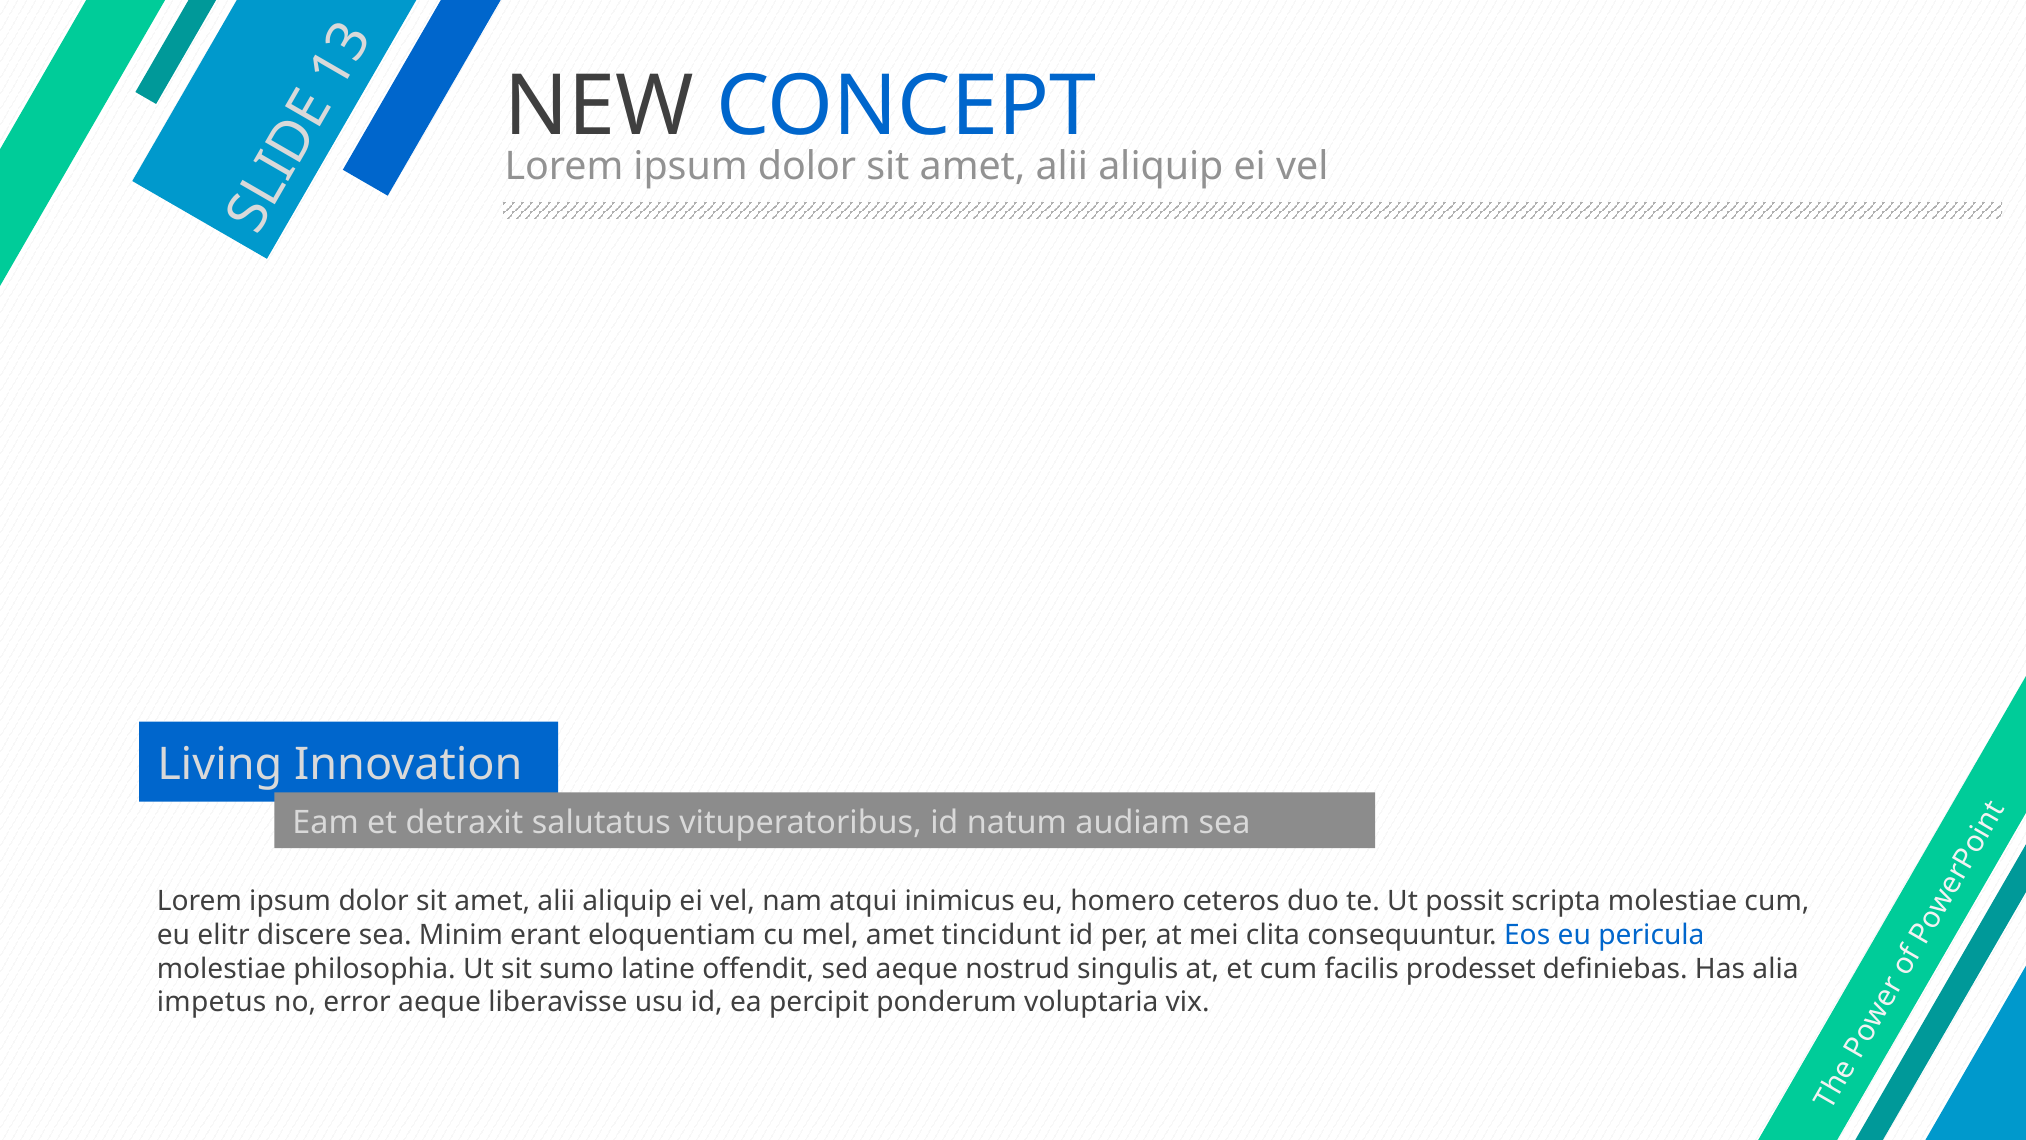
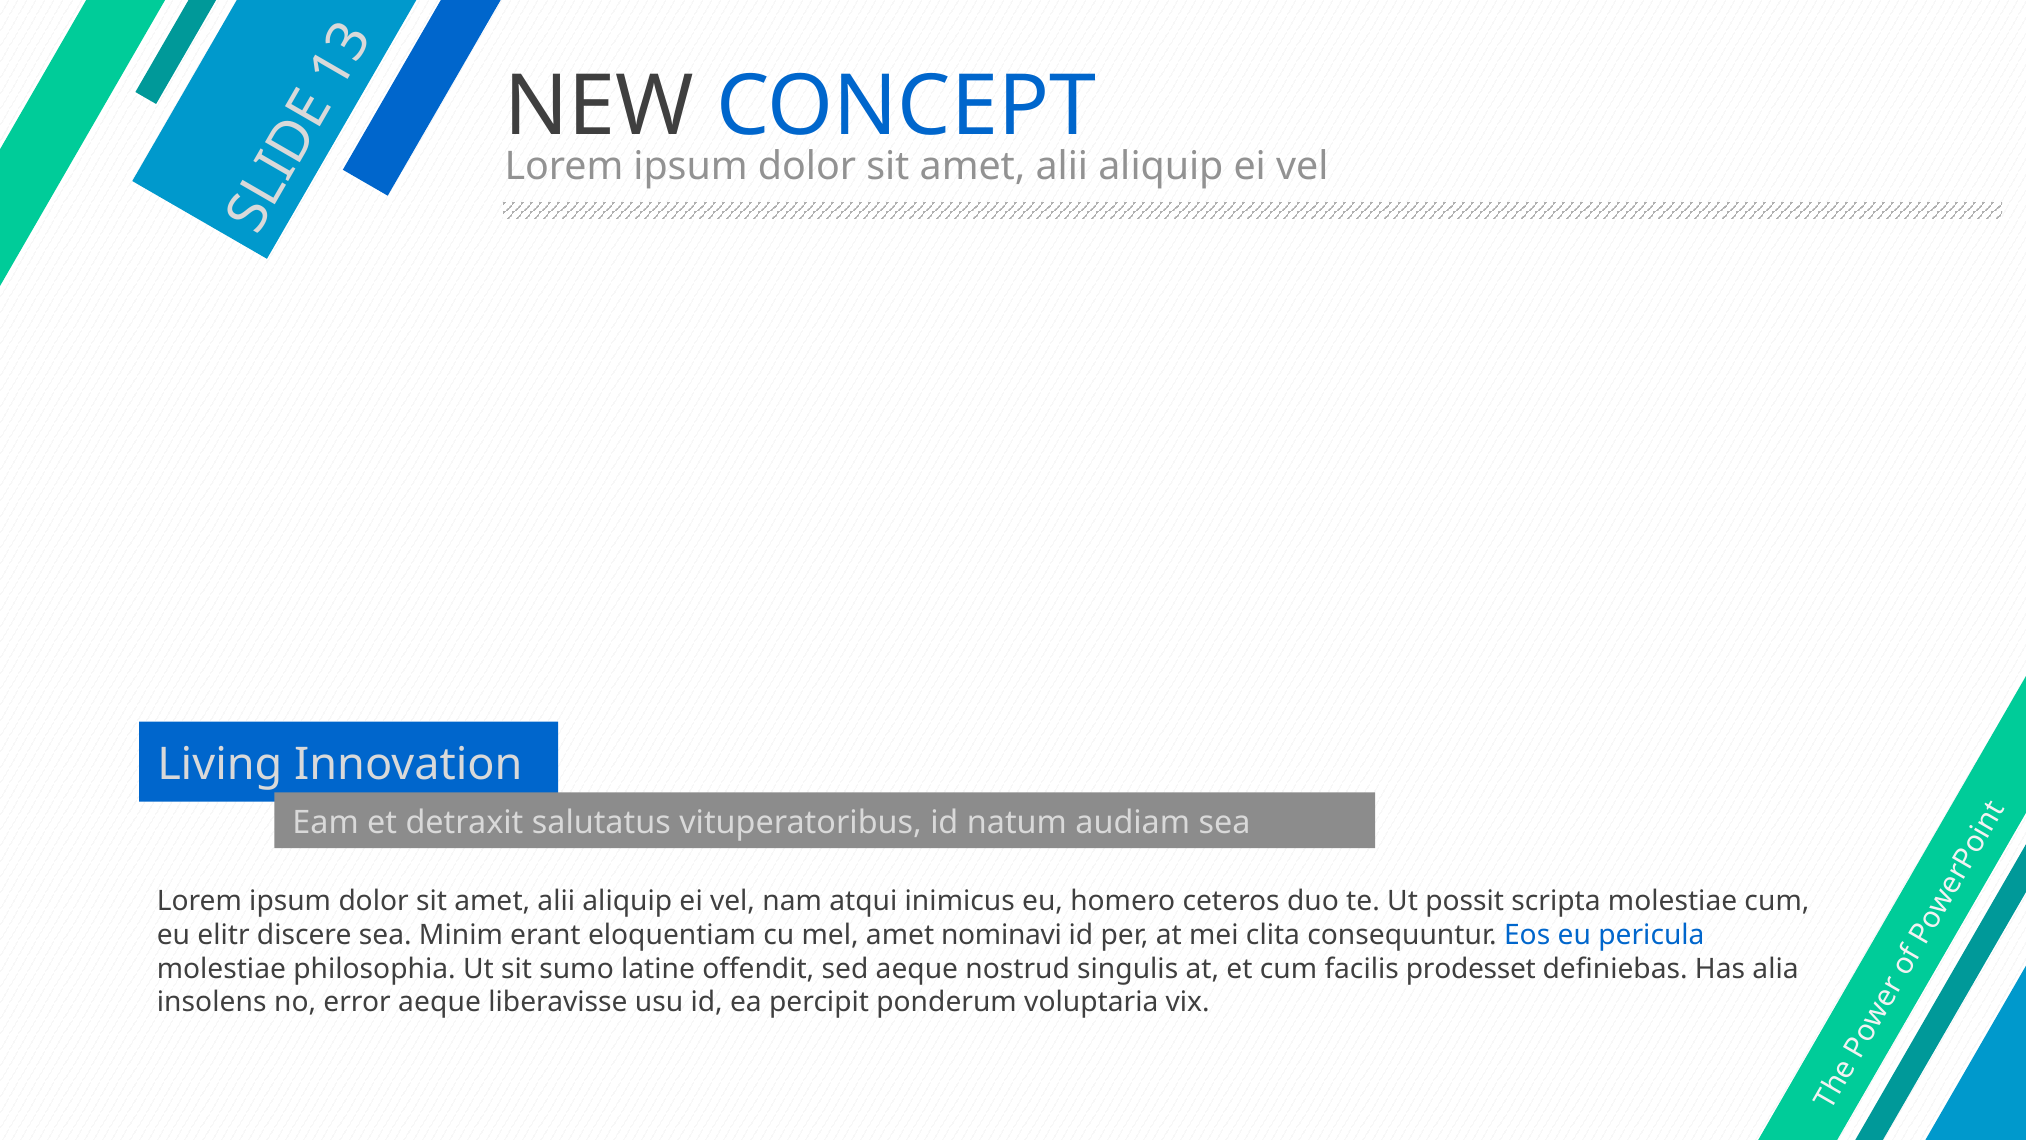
tincidunt: tincidunt -> nominavi
impetus: impetus -> insolens
